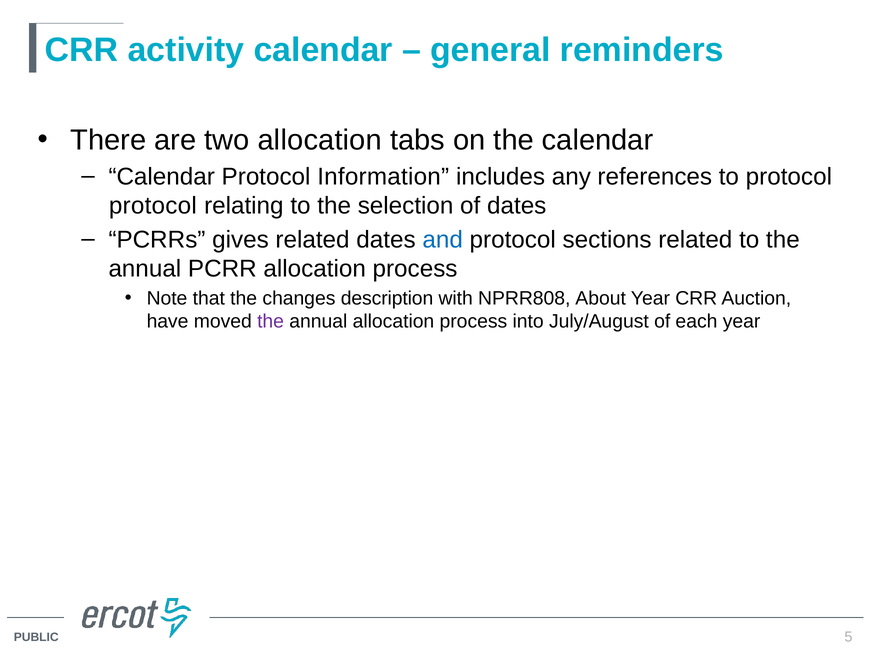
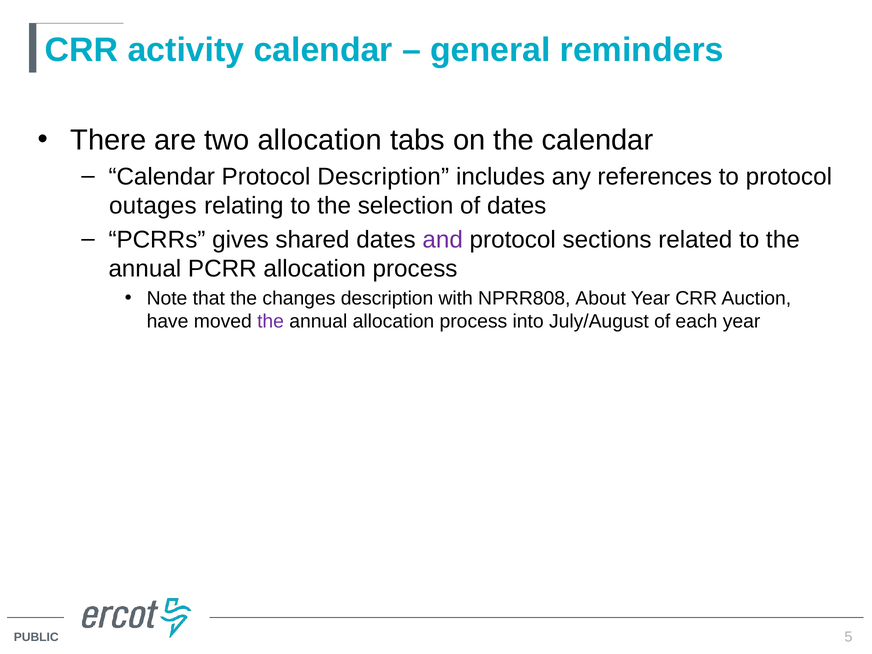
Protocol Information: Information -> Description
protocol at (153, 206): protocol -> outages
gives related: related -> shared
and colour: blue -> purple
